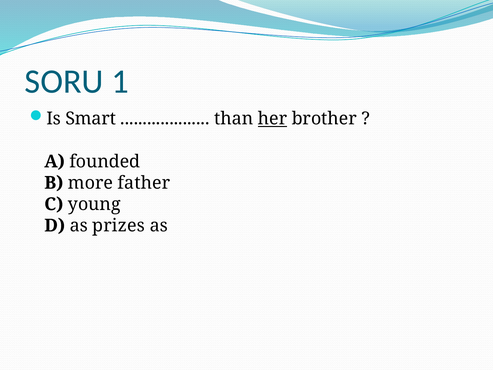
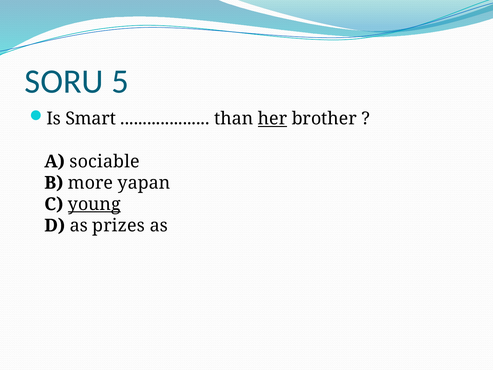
1: 1 -> 5
founded: founded -> sociable
father: father -> yapan
young underline: none -> present
